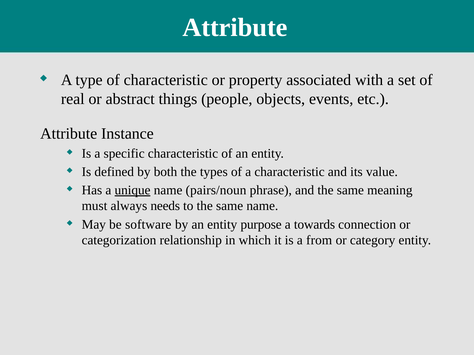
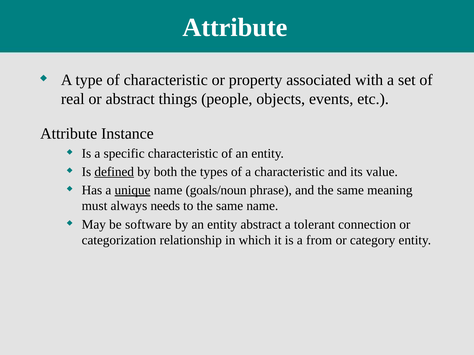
defined underline: none -> present
pairs/noun: pairs/noun -> goals/noun
entity purpose: purpose -> abstract
towards: towards -> tolerant
